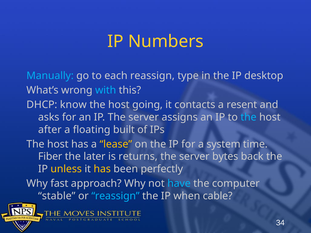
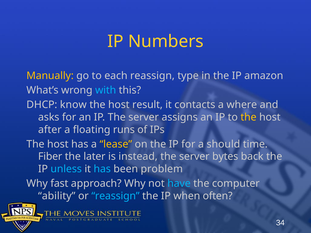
Manually colour: light blue -> yellow
desktop: desktop -> amazon
going: going -> result
resent: resent -> where
the at (249, 117) colour: light blue -> yellow
built: built -> runs
system: system -> should
returns: returns -> instead
unless colour: yellow -> light blue
has at (102, 169) colour: yellow -> light blue
perfectly: perfectly -> problem
stable: stable -> ability
cable: cable -> often
